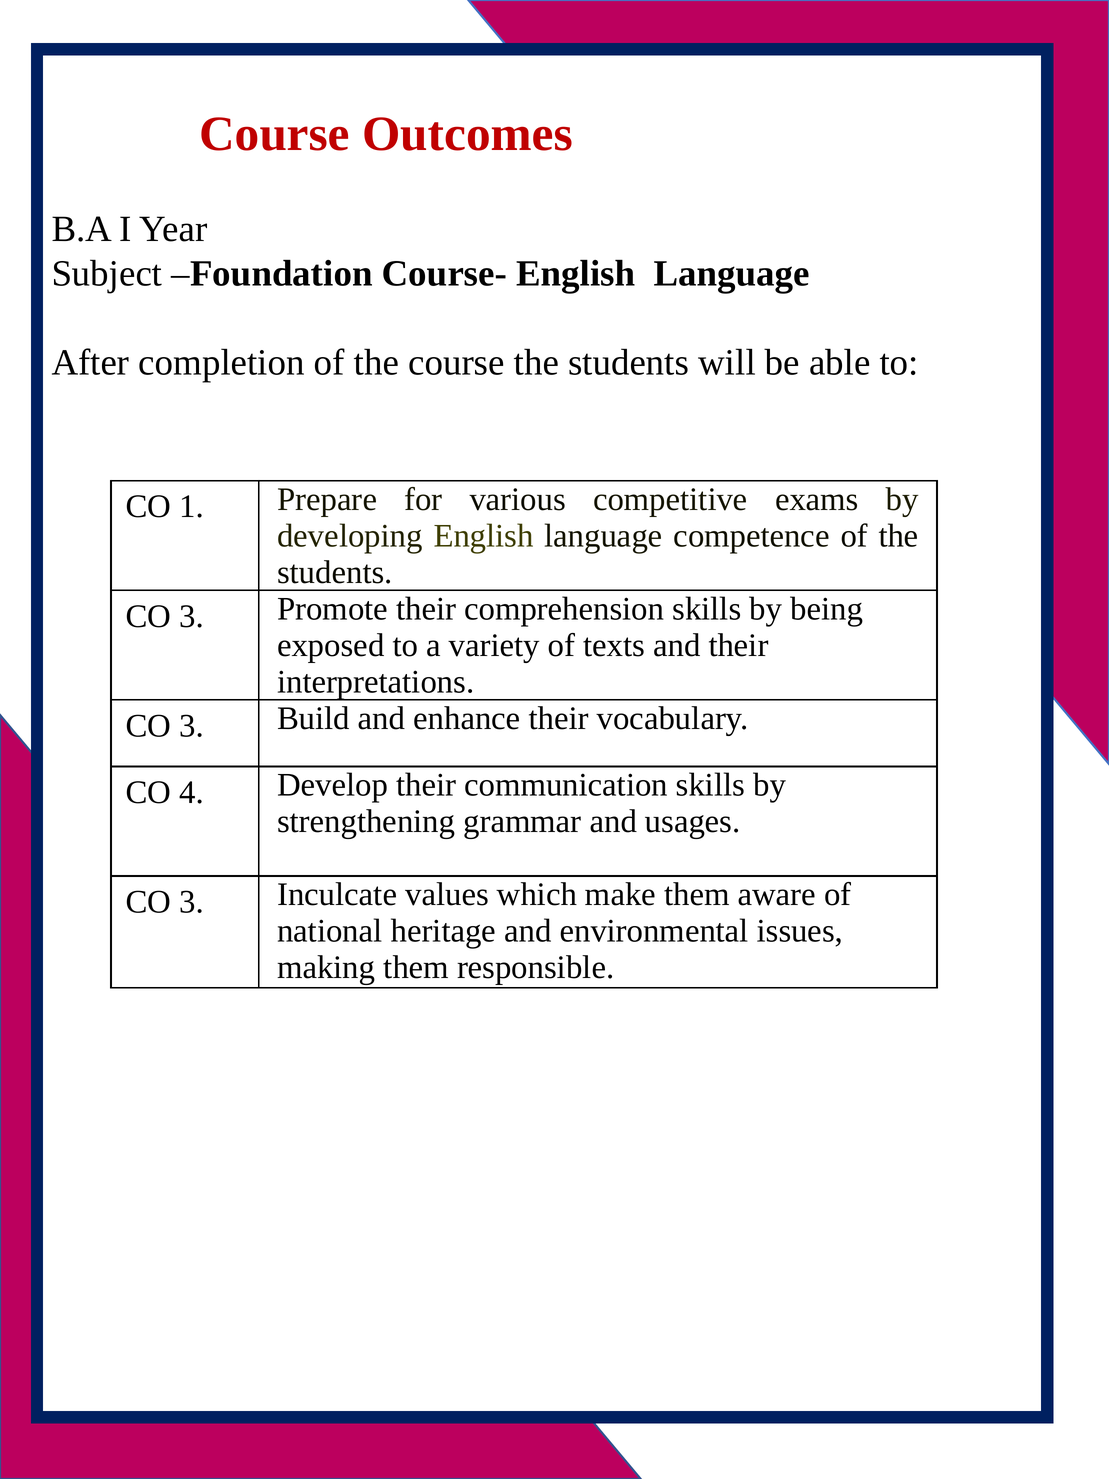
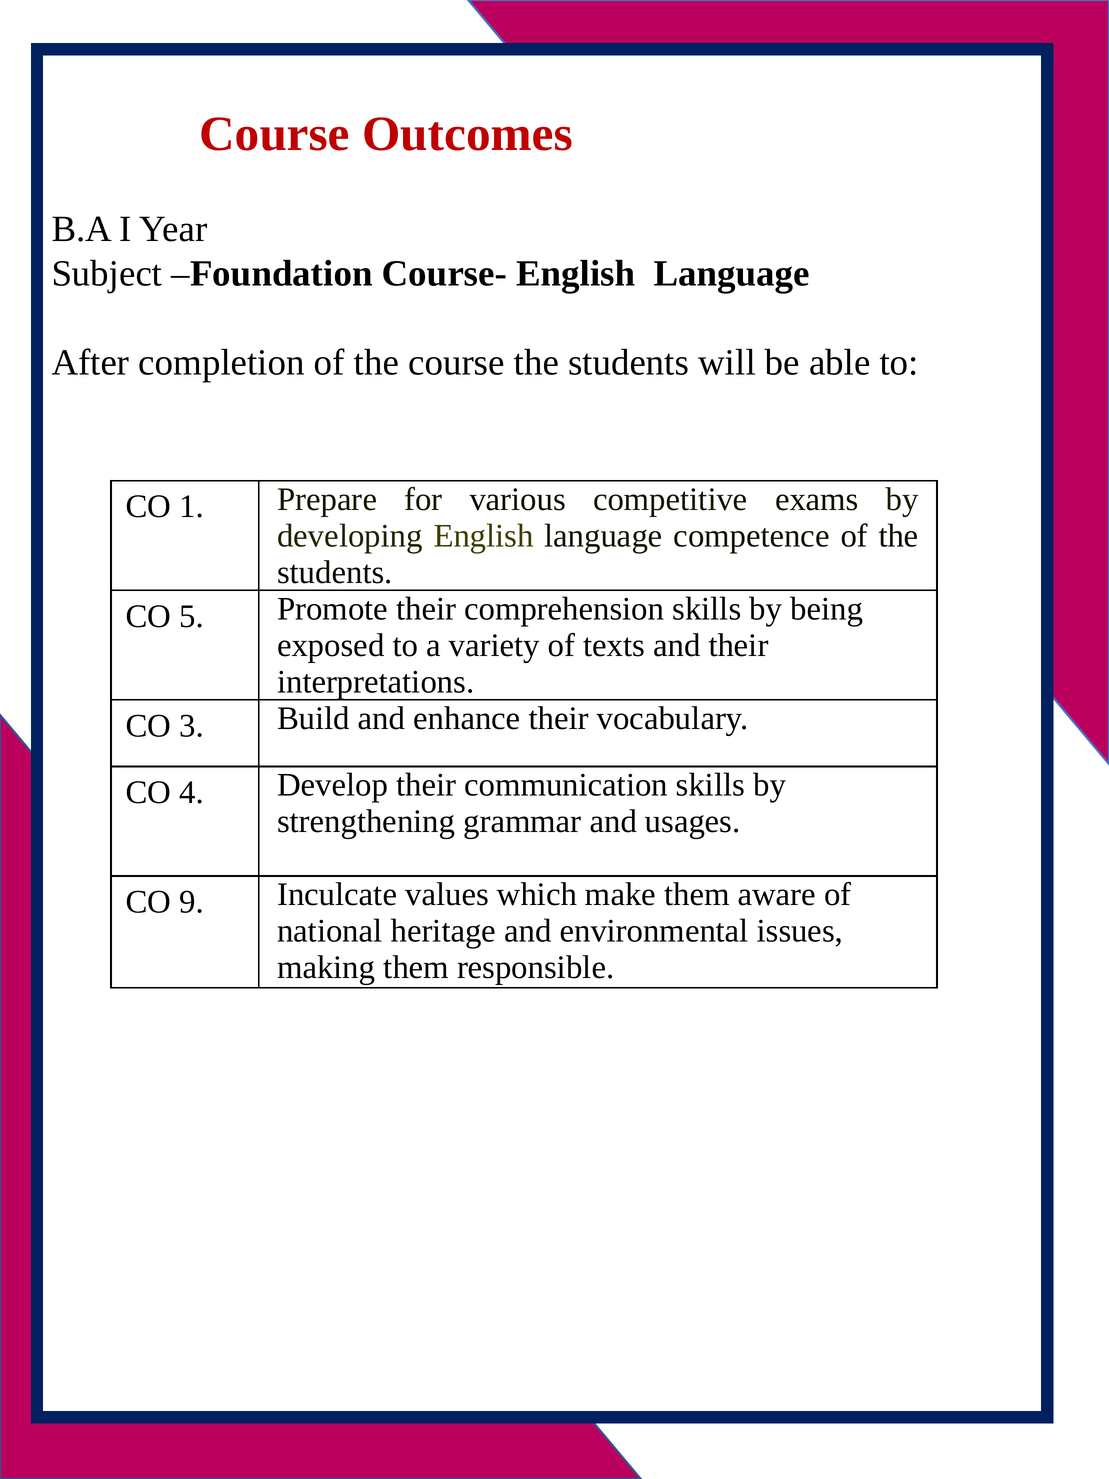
3 at (192, 616): 3 -> 5
3 at (192, 902): 3 -> 9
